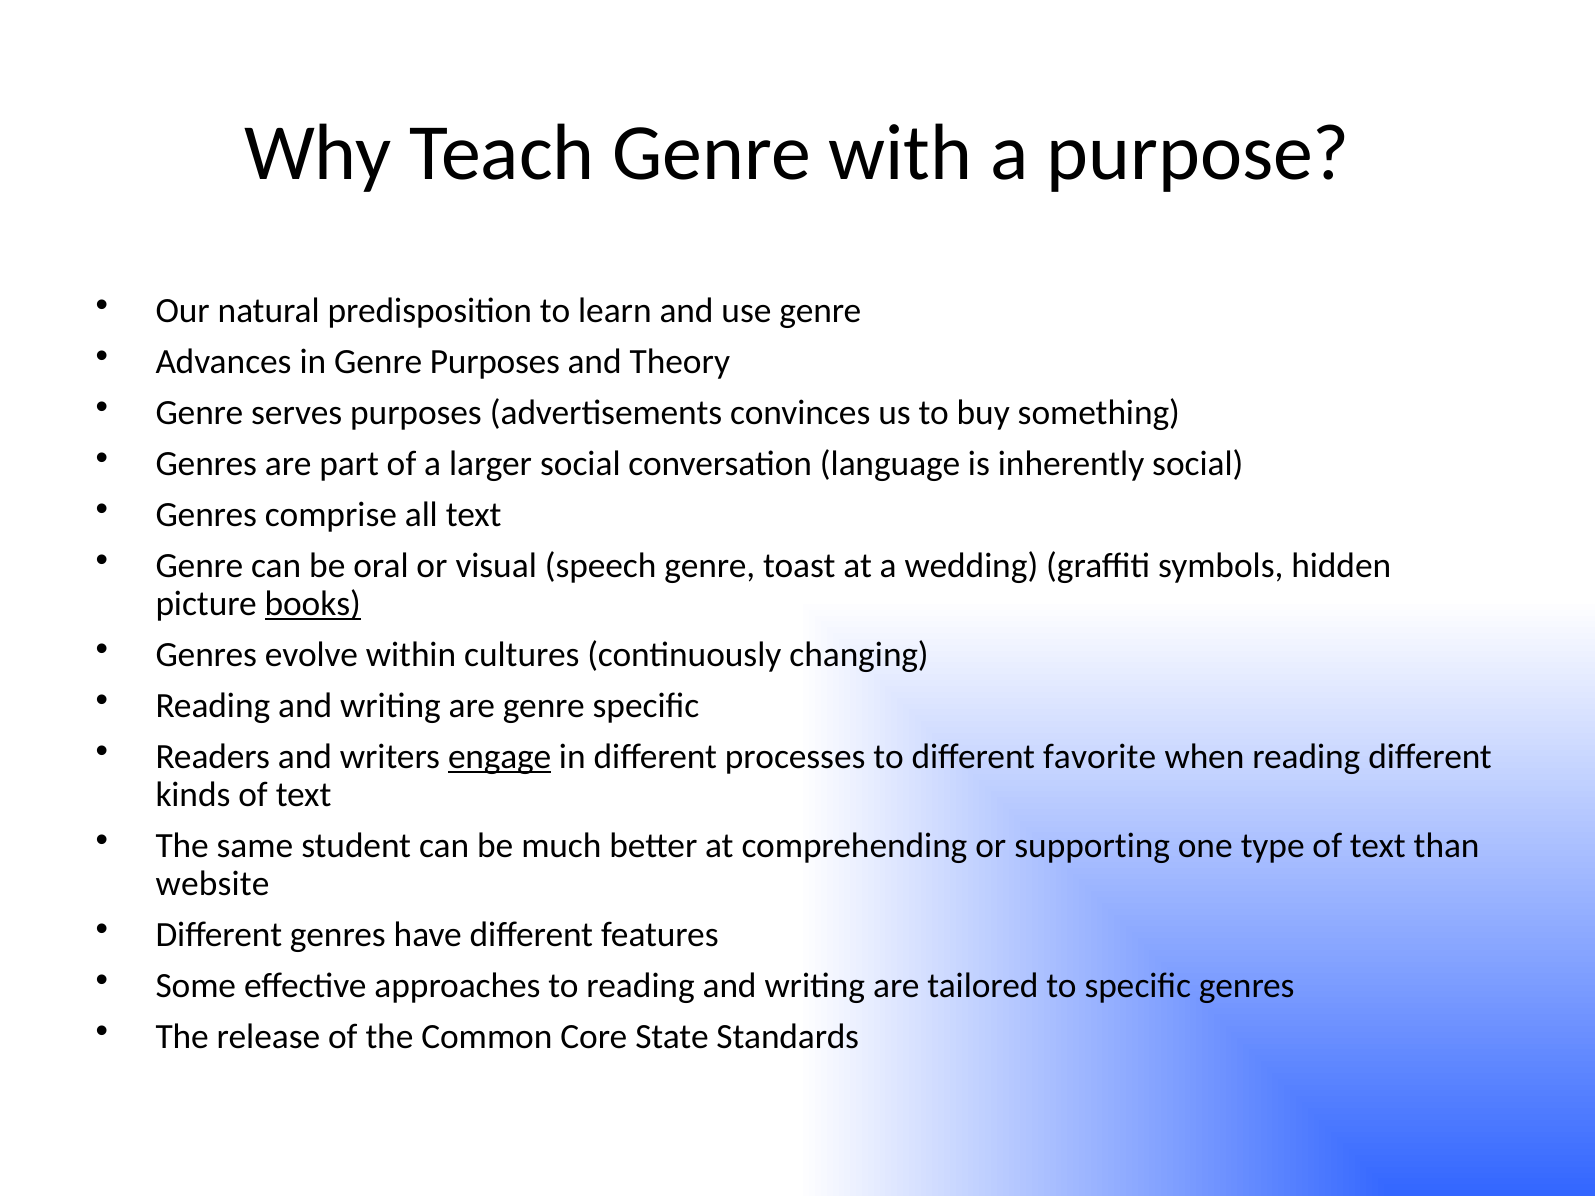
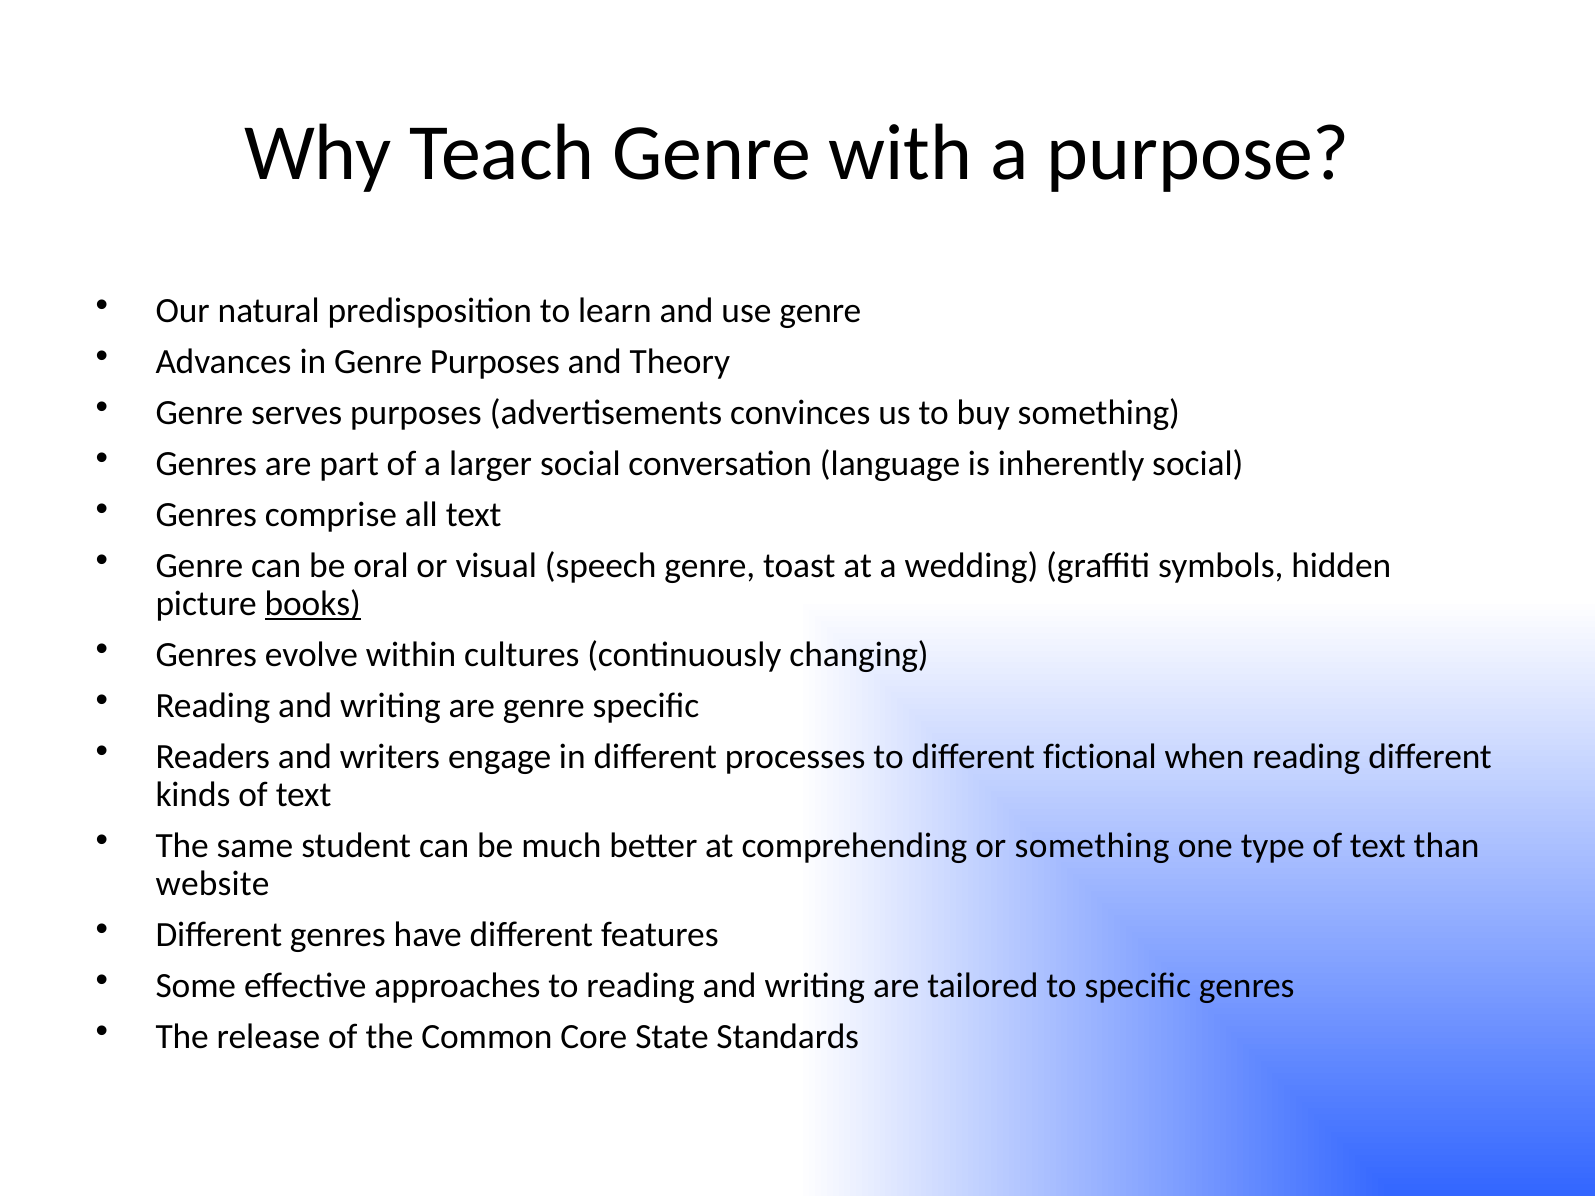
engage underline: present -> none
favorite: favorite -> fictional
or supporting: supporting -> something
